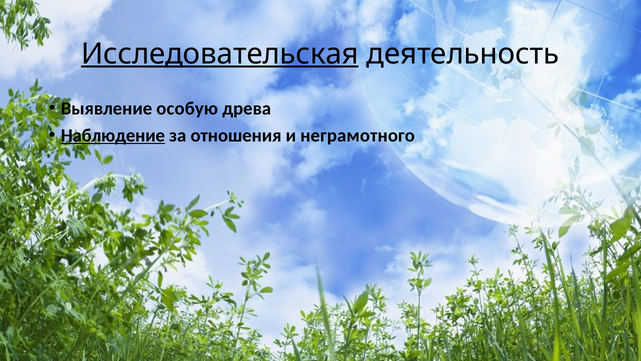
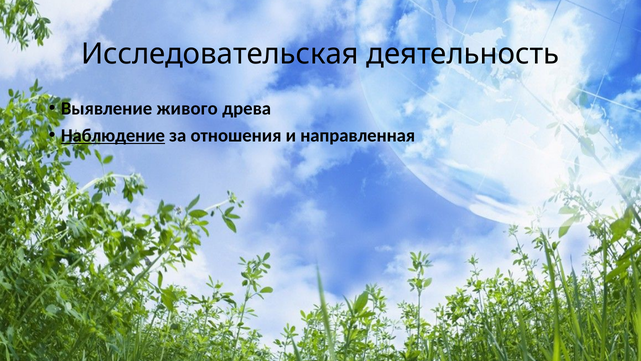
Исследовательская underline: present -> none
особую: особую -> живого
неграмотного: неграмотного -> направленная
